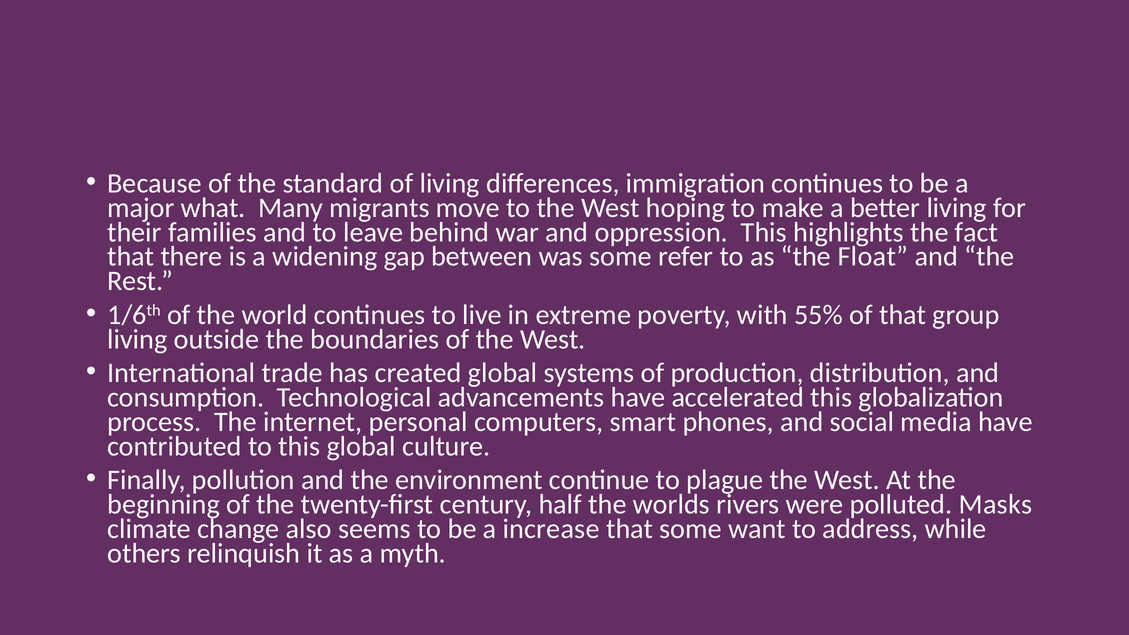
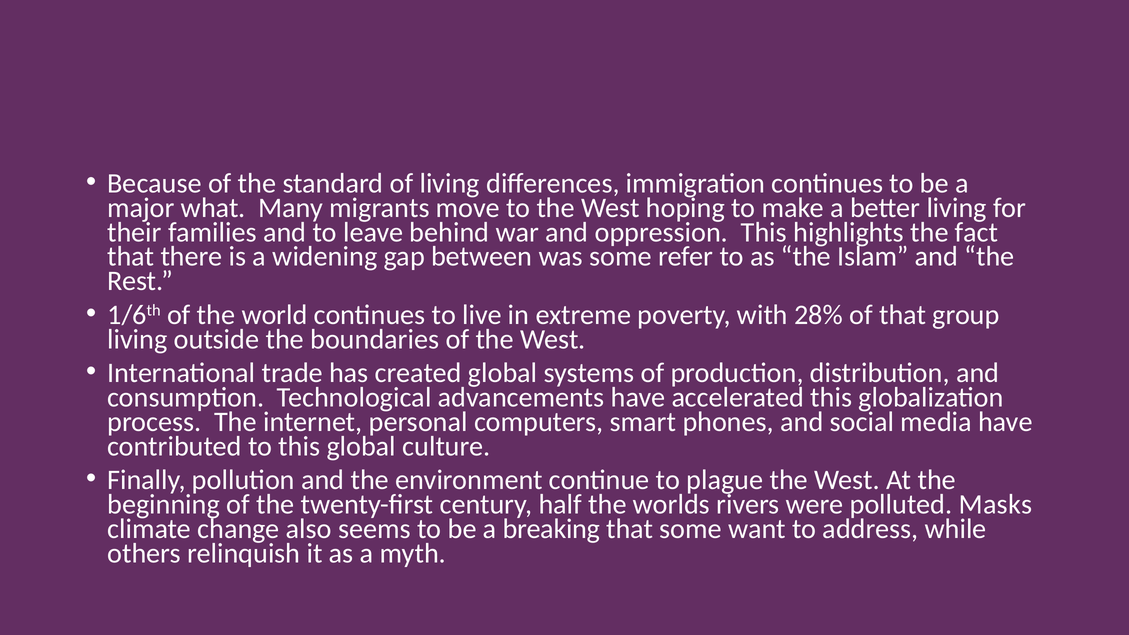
Float: Float -> Islam
55%: 55% -> 28%
increase: increase -> breaking
